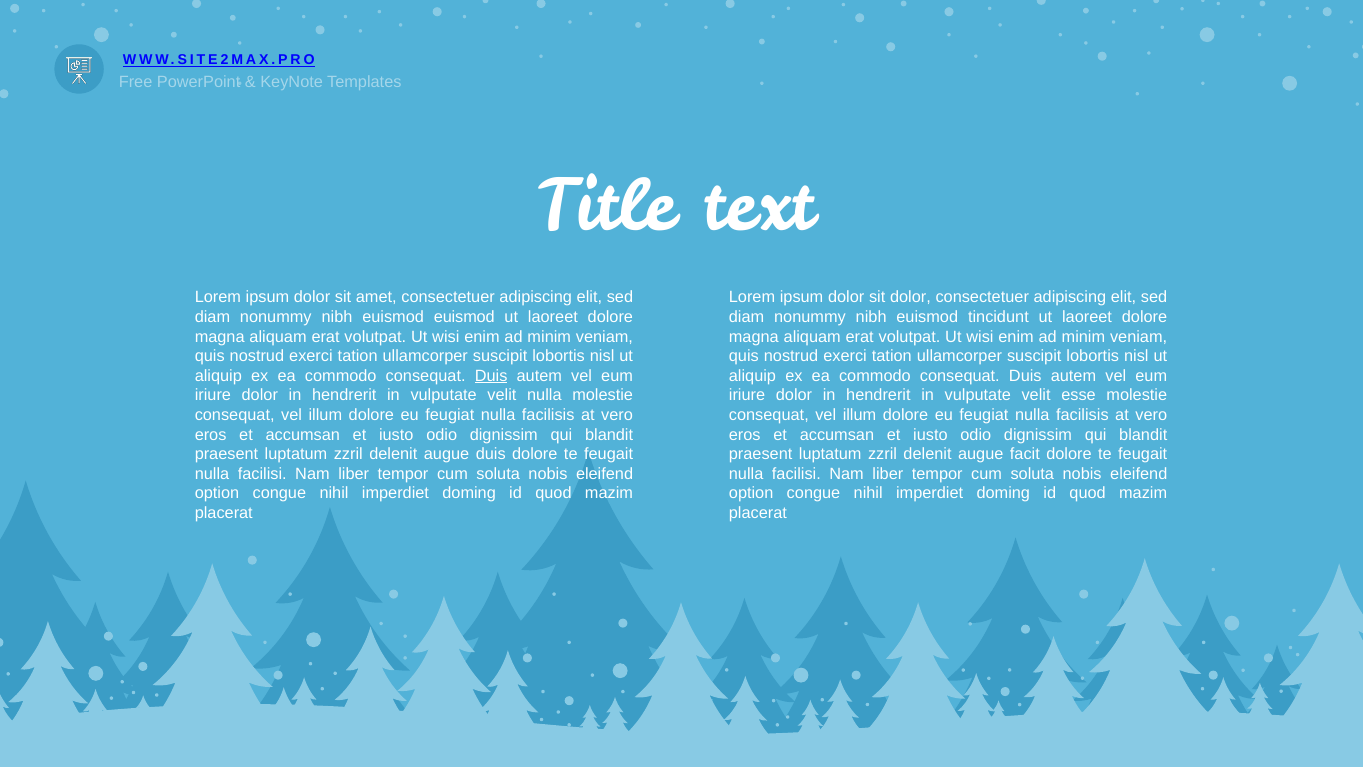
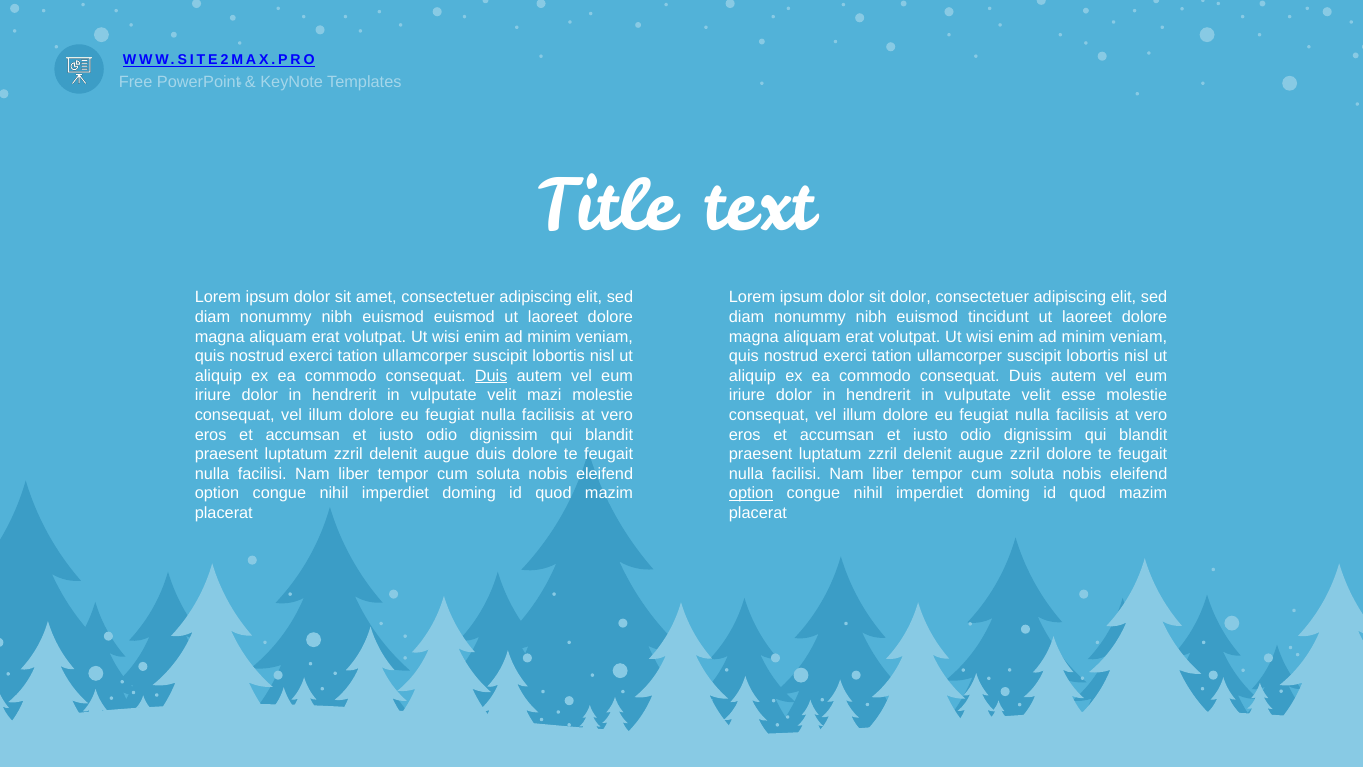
velit nulla: nulla -> mazi
augue facit: facit -> zzril
option at (751, 493) underline: none -> present
